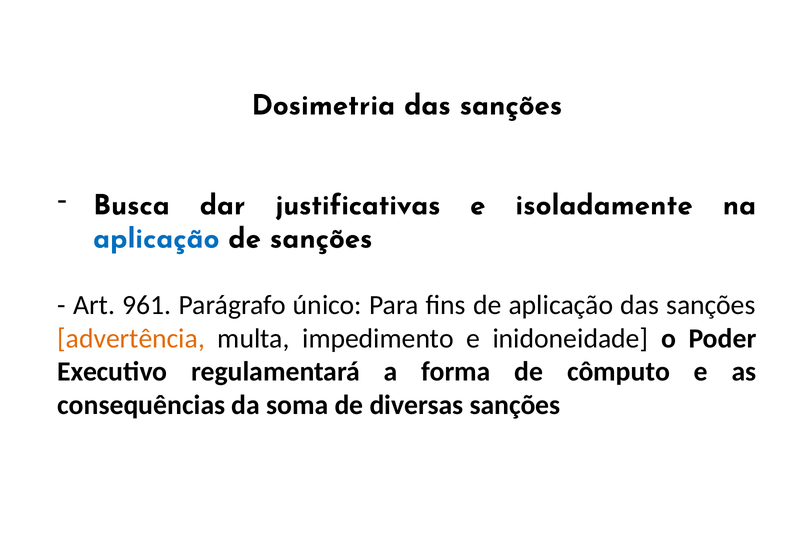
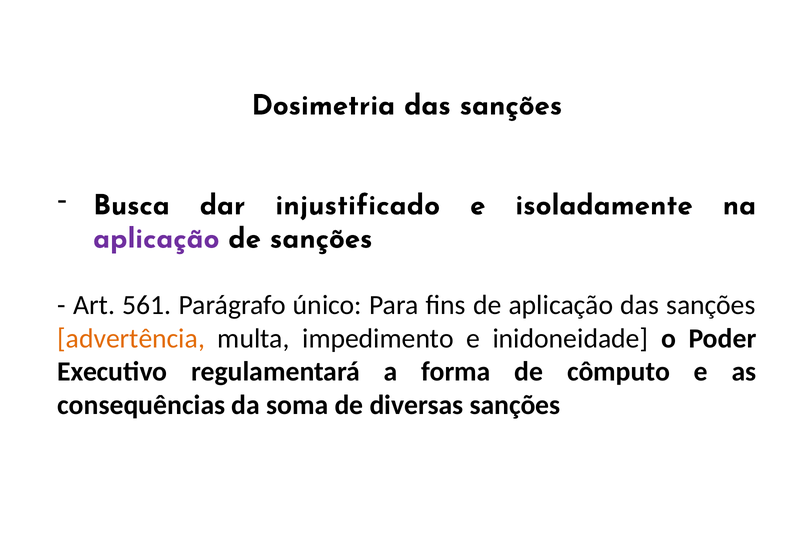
justificativas: justificativas -> injustificado
aplicação at (156, 238) colour: blue -> purple
961: 961 -> 561
